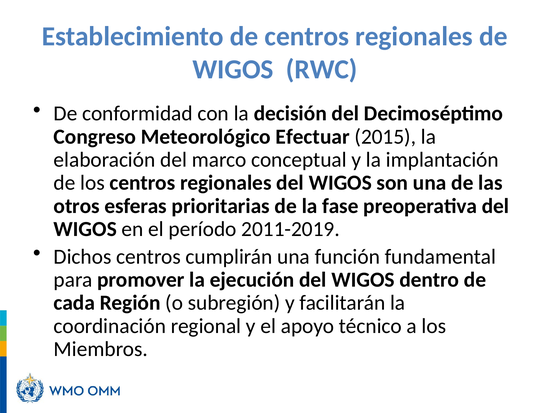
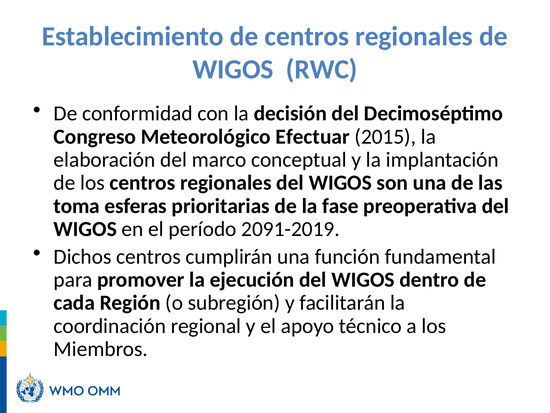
otros: otros -> toma
2011-2019: 2011-2019 -> 2091-2019
